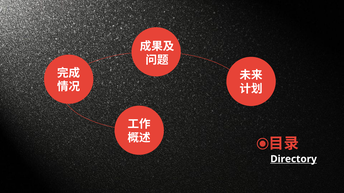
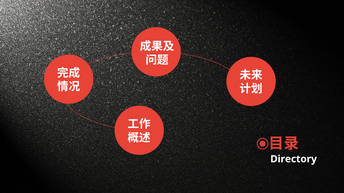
Directory underline: present -> none
